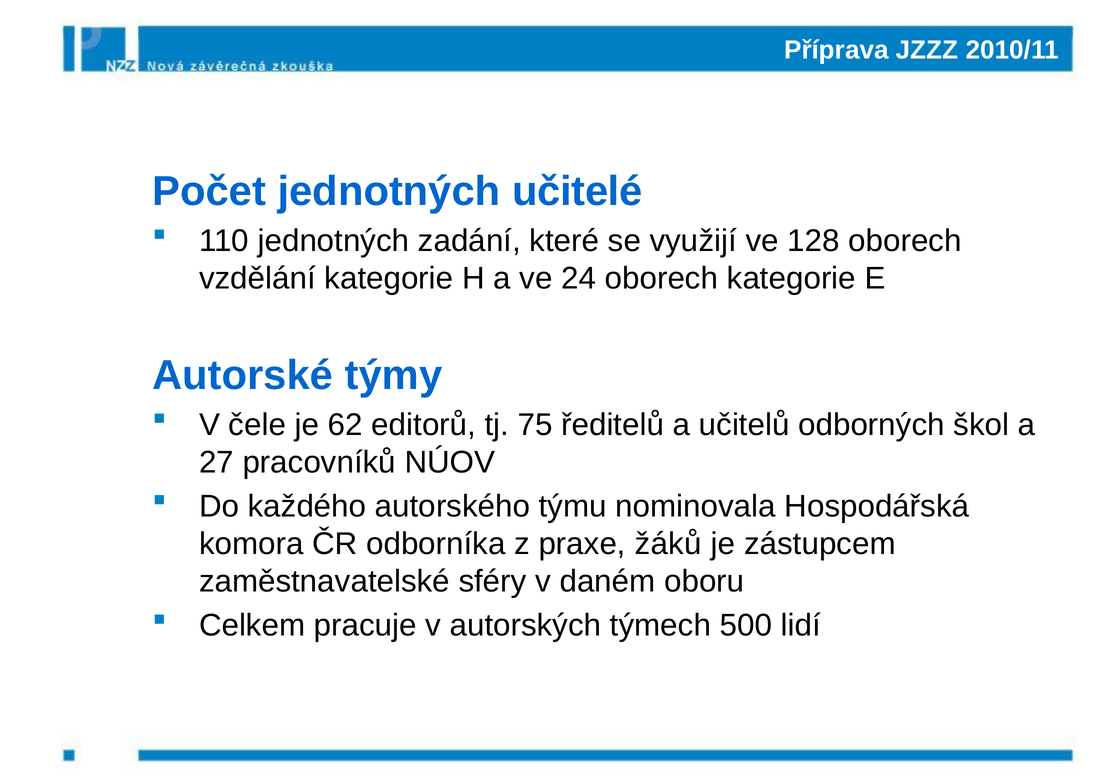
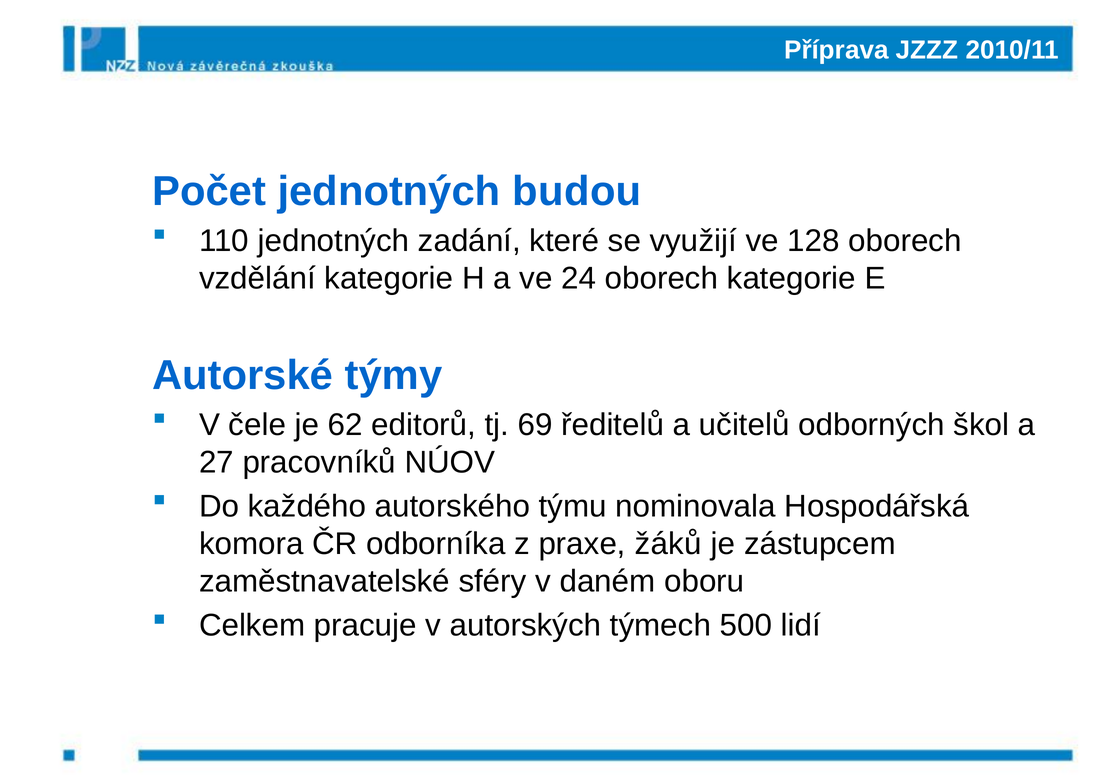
učitelé: učitelé -> budou
75: 75 -> 69
